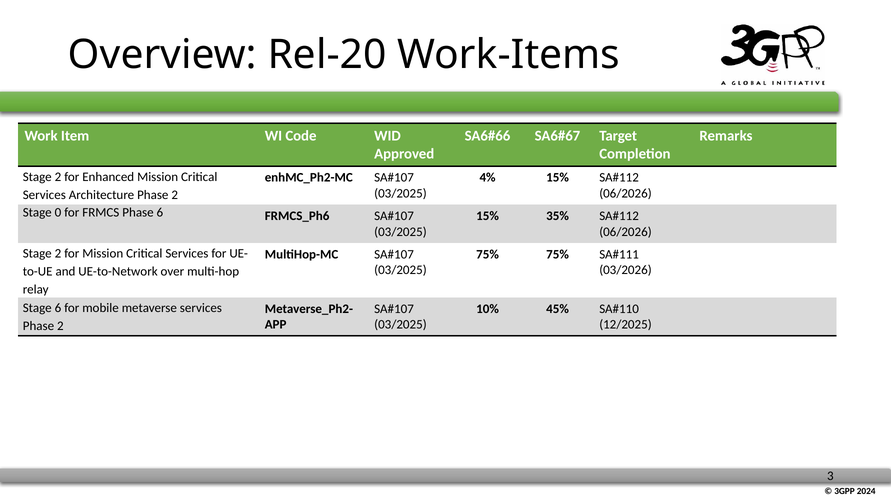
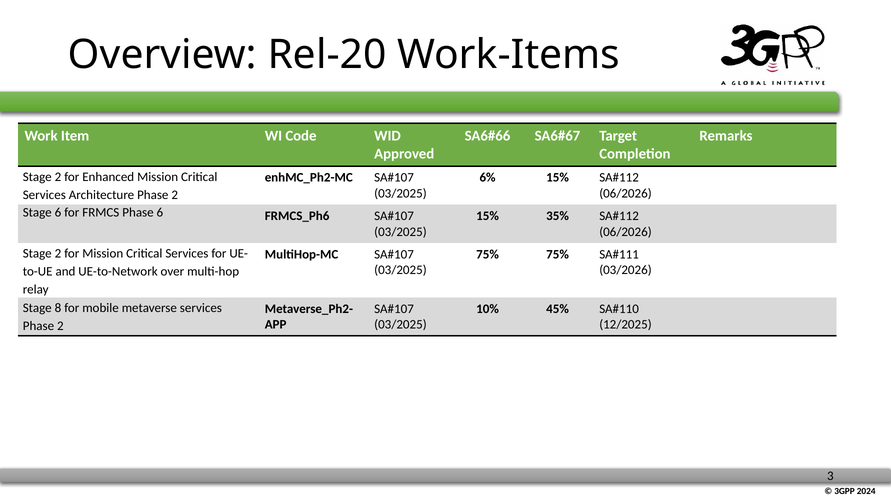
4%: 4% -> 6%
Stage 0: 0 -> 6
Stage 6: 6 -> 8
